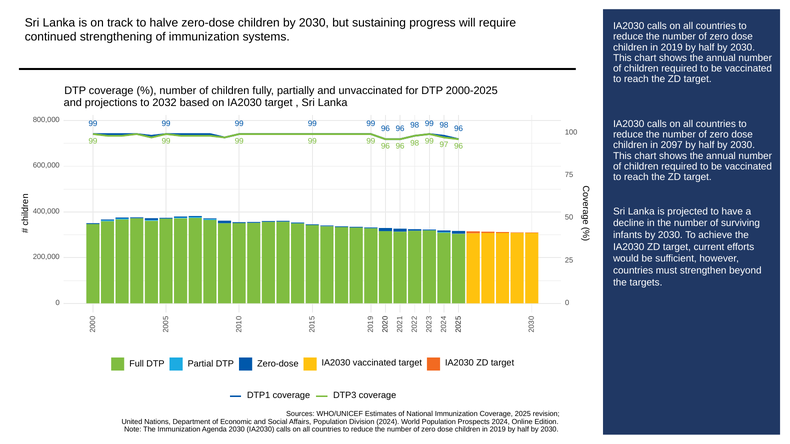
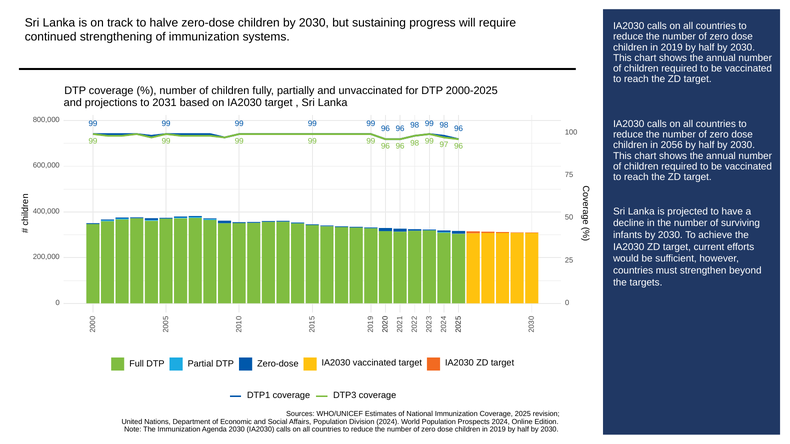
2032: 2032 -> 2031
2097: 2097 -> 2056
